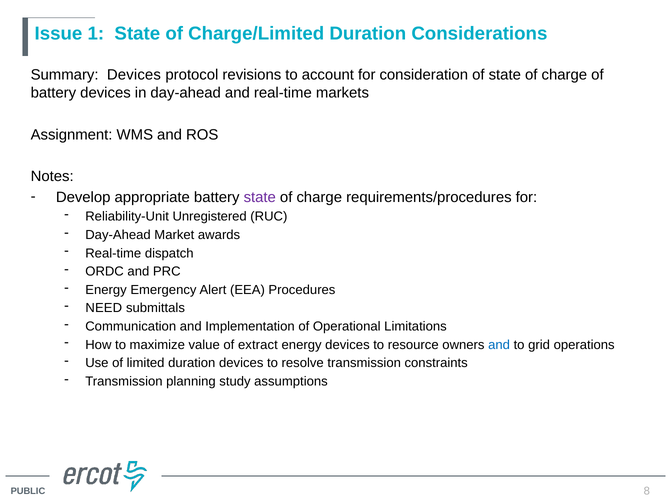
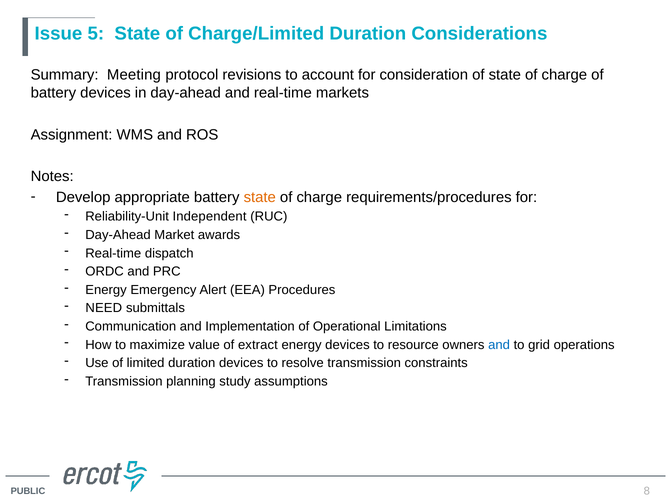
1: 1 -> 5
Summary Devices: Devices -> Meeting
state at (260, 197) colour: purple -> orange
Unregistered: Unregistered -> Independent
